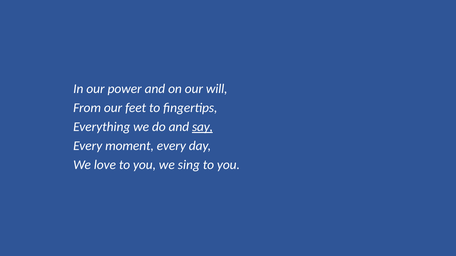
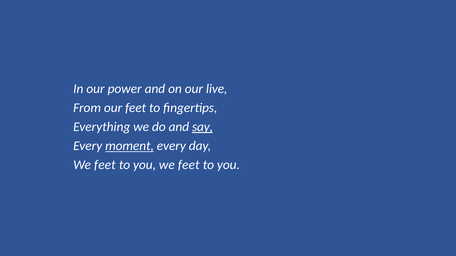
will: will -> live
moment underline: none -> present
love at (105, 165): love -> feet
you we sing: sing -> feet
